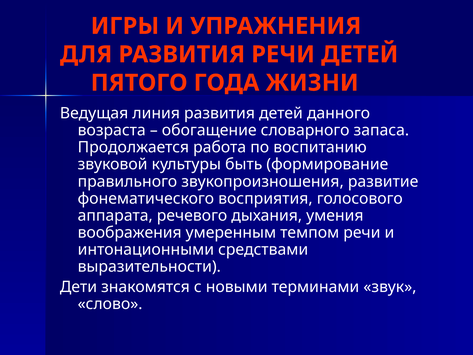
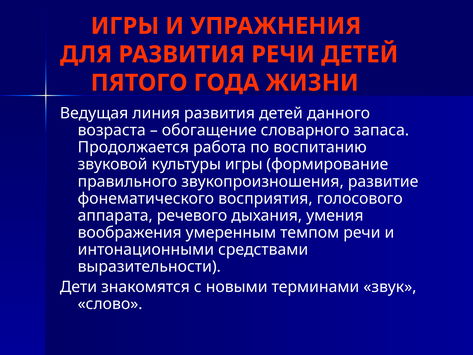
культуры быть: быть -> игры
